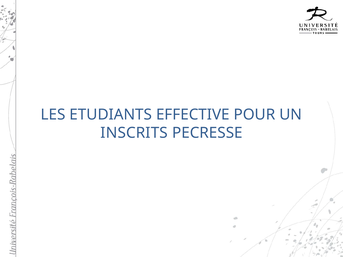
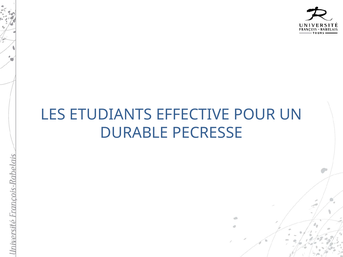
INSCRITS: INSCRITS -> DURABLE
